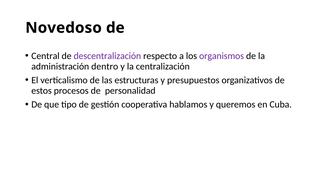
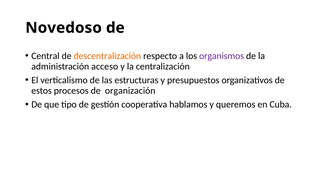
descentralización colour: purple -> orange
dentro: dentro -> acceso
personalidad: personalidad -> organización
